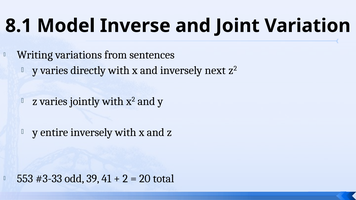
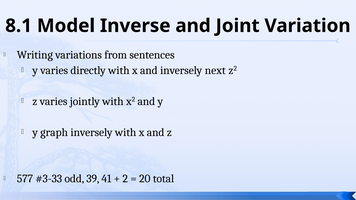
entire: entire -> graph
553: 553 -> 577
